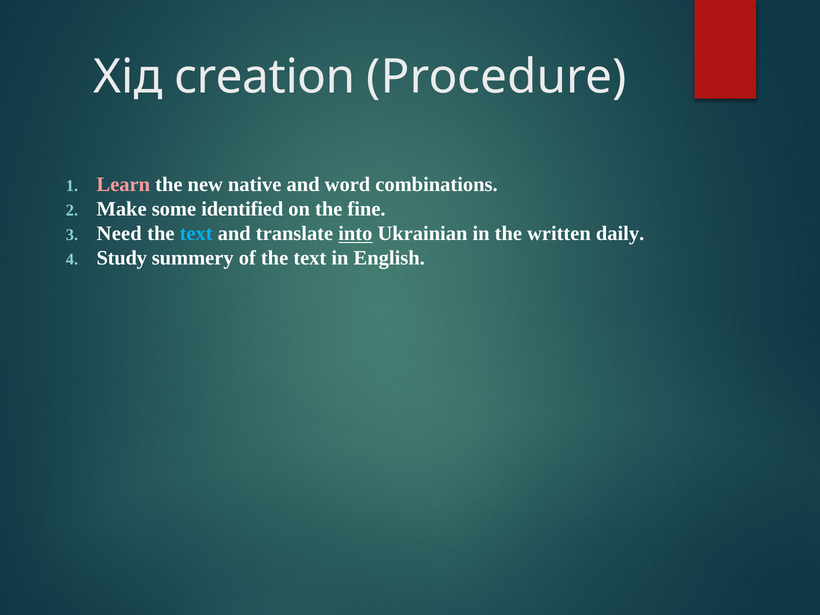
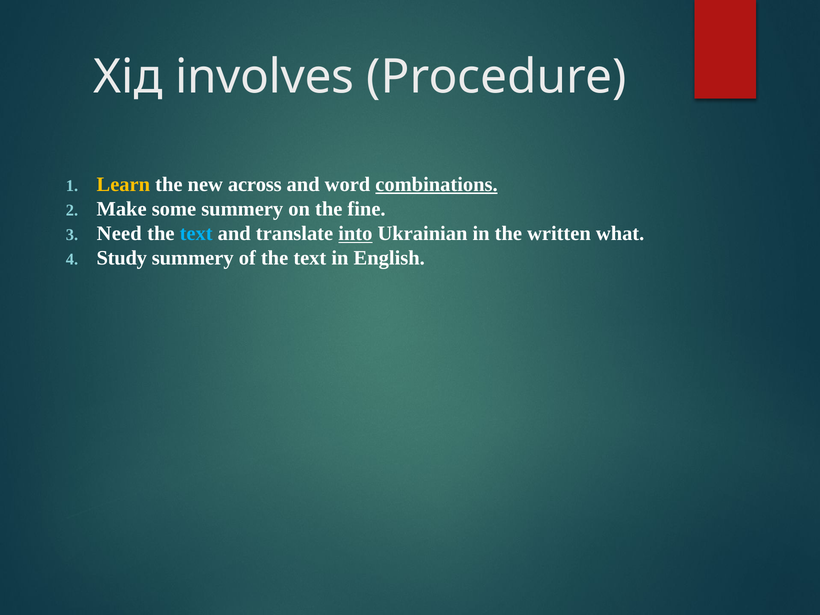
creation: creation -> involves
Learn colour: pink -> yellow
native: native -> across
combinations underline: none -> present
some identified: identified -> summery
daily: daily -> what
